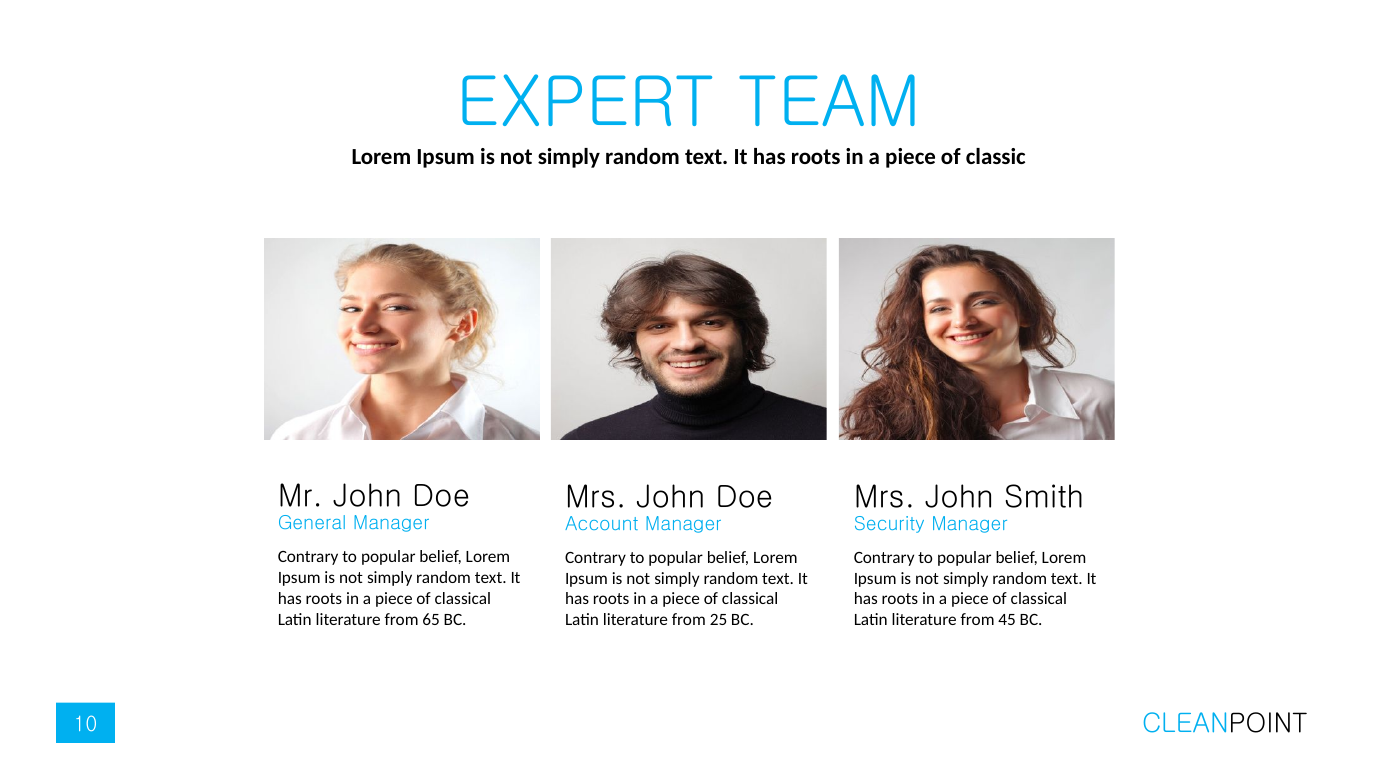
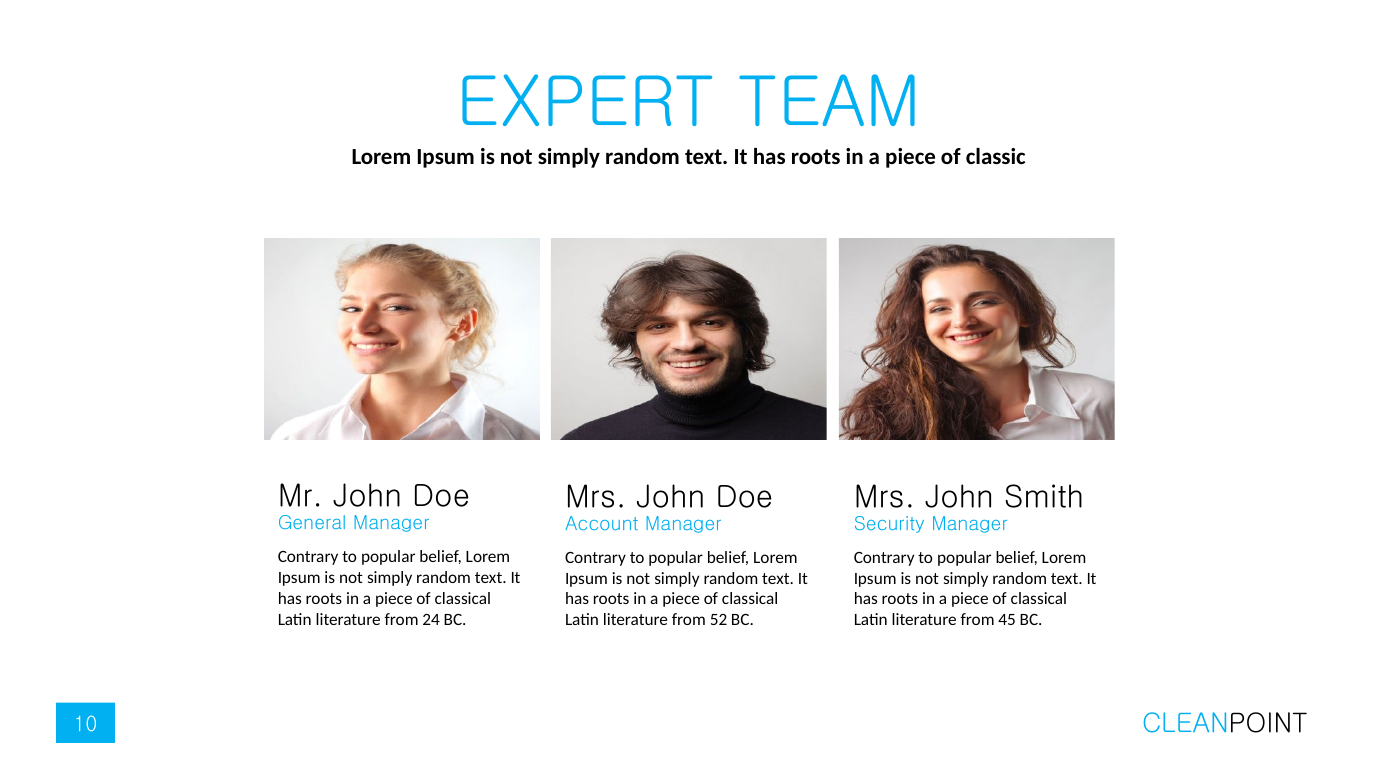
65: 65 -> 24
25: 25 -> 52
